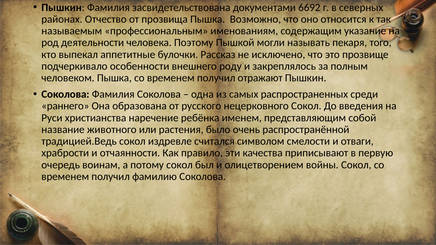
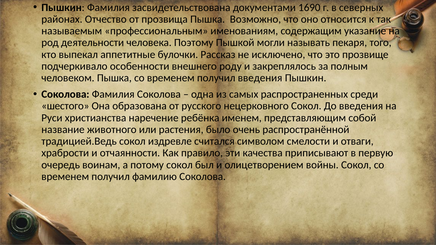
6692: 6692 -> 1690
получил отражают: отражают -> введения
раннего: раннего -> шестого
